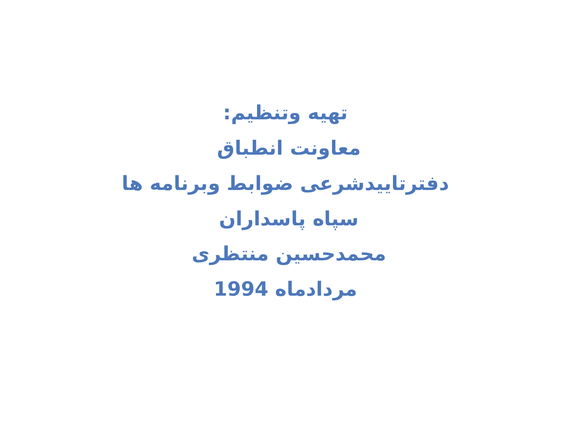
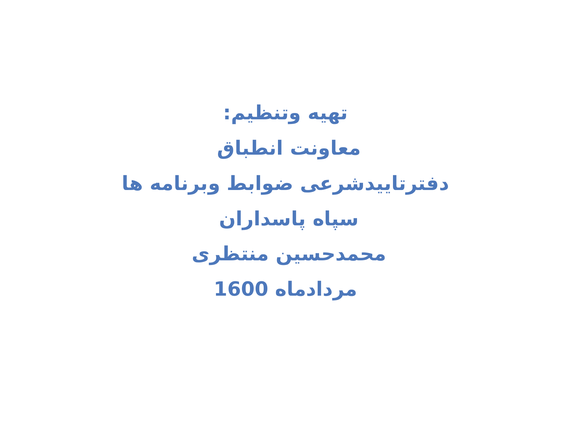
1994: 1994 -> 1600
